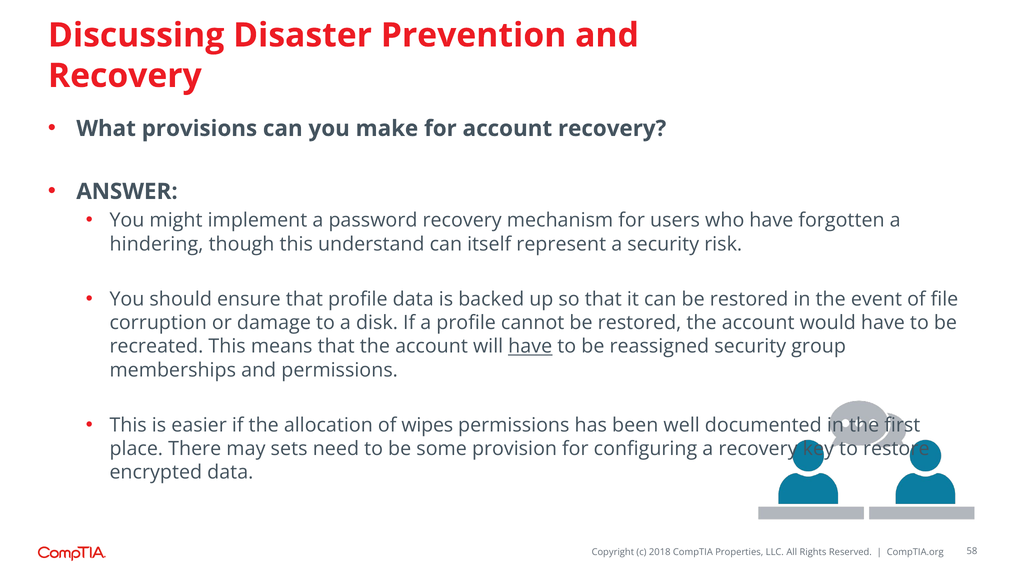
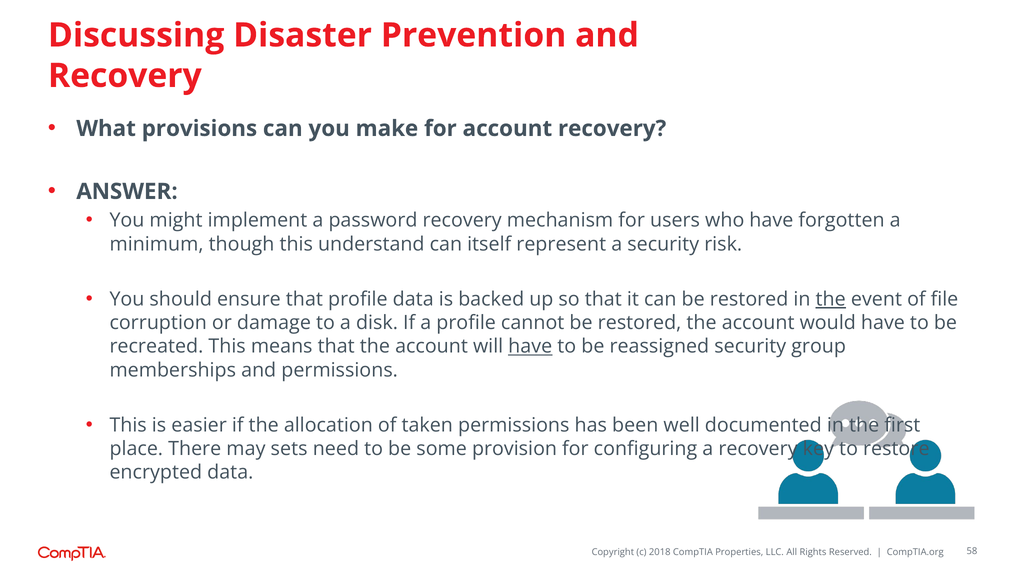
hindering: hindering -> minimum
the at (831, 299) underline: none -> present
wipes: wipes -> taken
